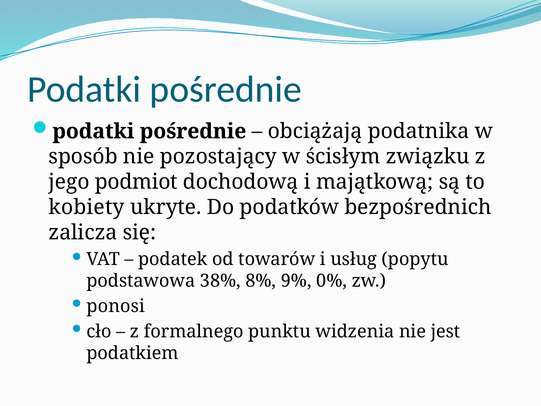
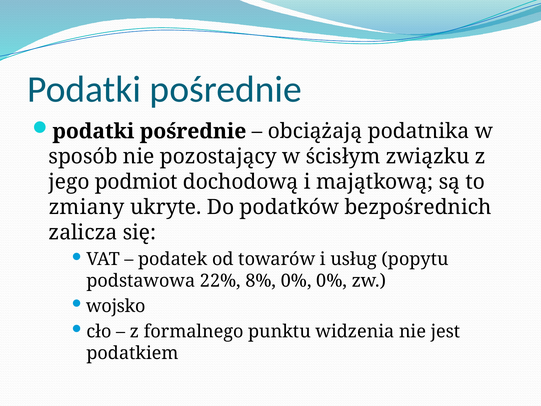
kobiety: kobiety -> zmiany
38%: 38% -> 22%
8% 9%: 9% -> 0%
ponosi: ponosi -> wojsko
